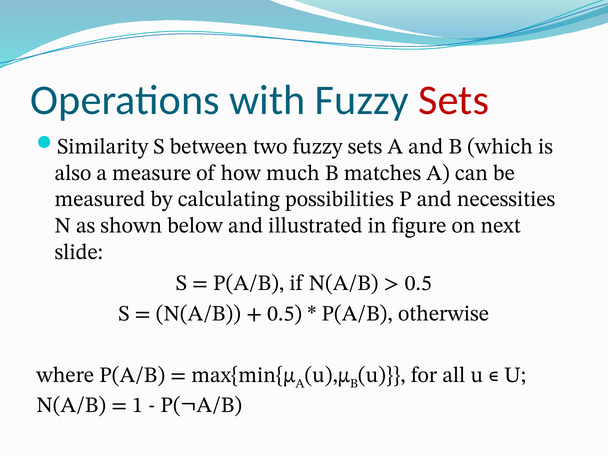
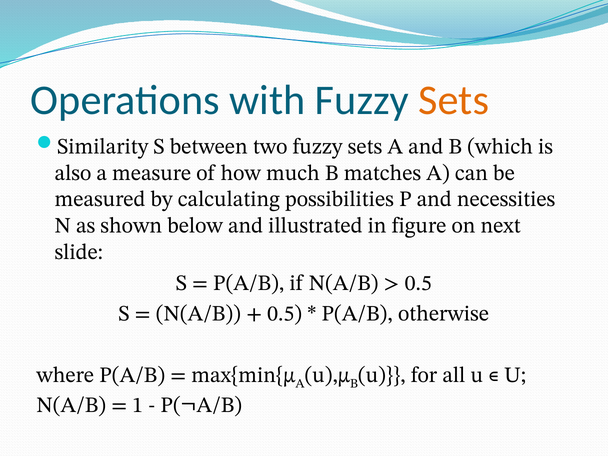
Sets at (454, 100) colour: red -> orange
